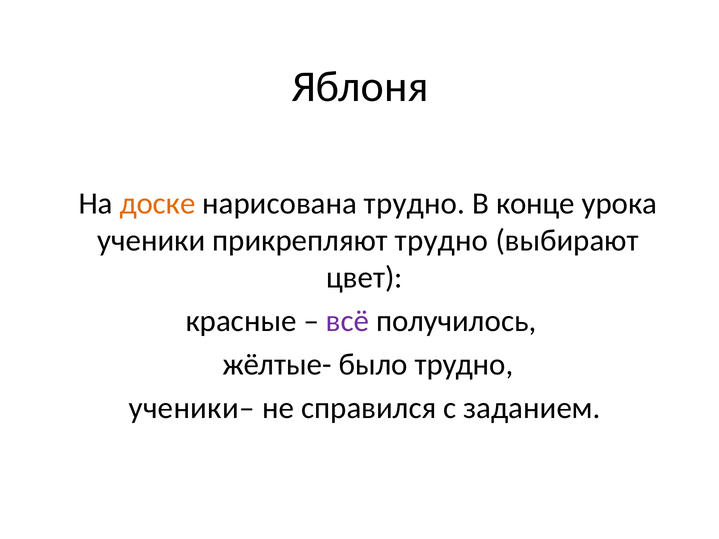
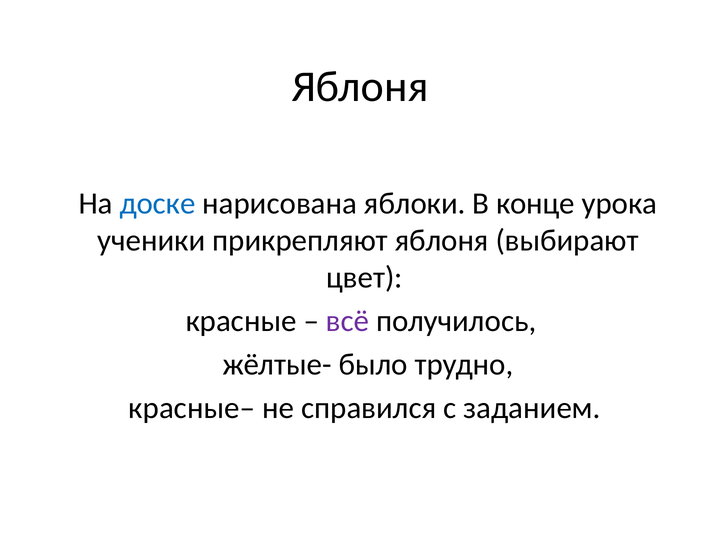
доске colour: orange -> blue
нарисована трудно: трудно -> яблоки
прикрепляют трудно: трудно -> яблоня
ученики–: ученики– -> красные–
